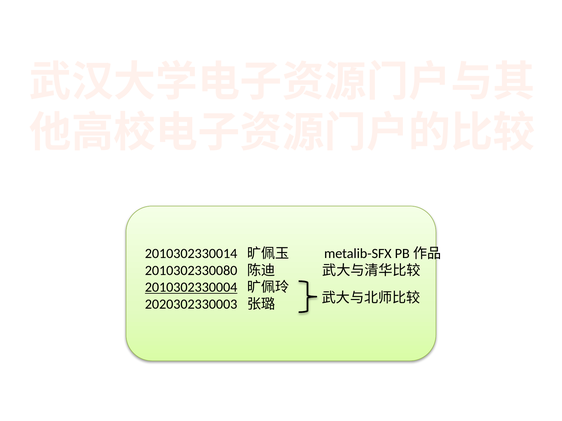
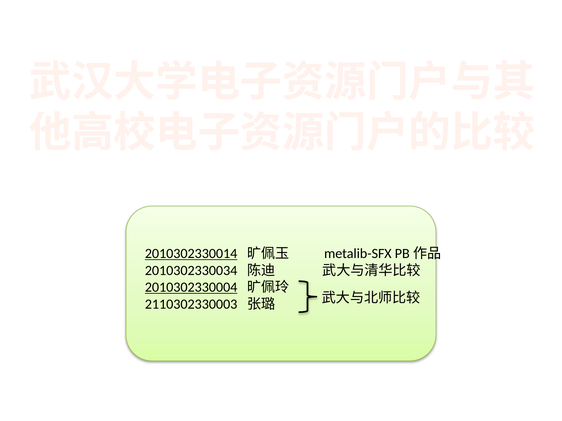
2010302330014 underline: none -> present
2010302330080: 2010302330080 -> 2010302330034
2020302330003: 2020302330003 -> 2110302330003
